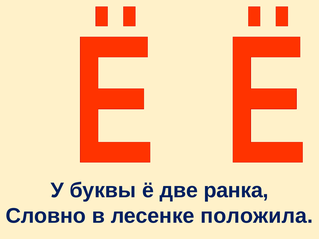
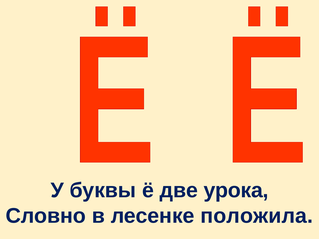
ранка: ранка -> урока
